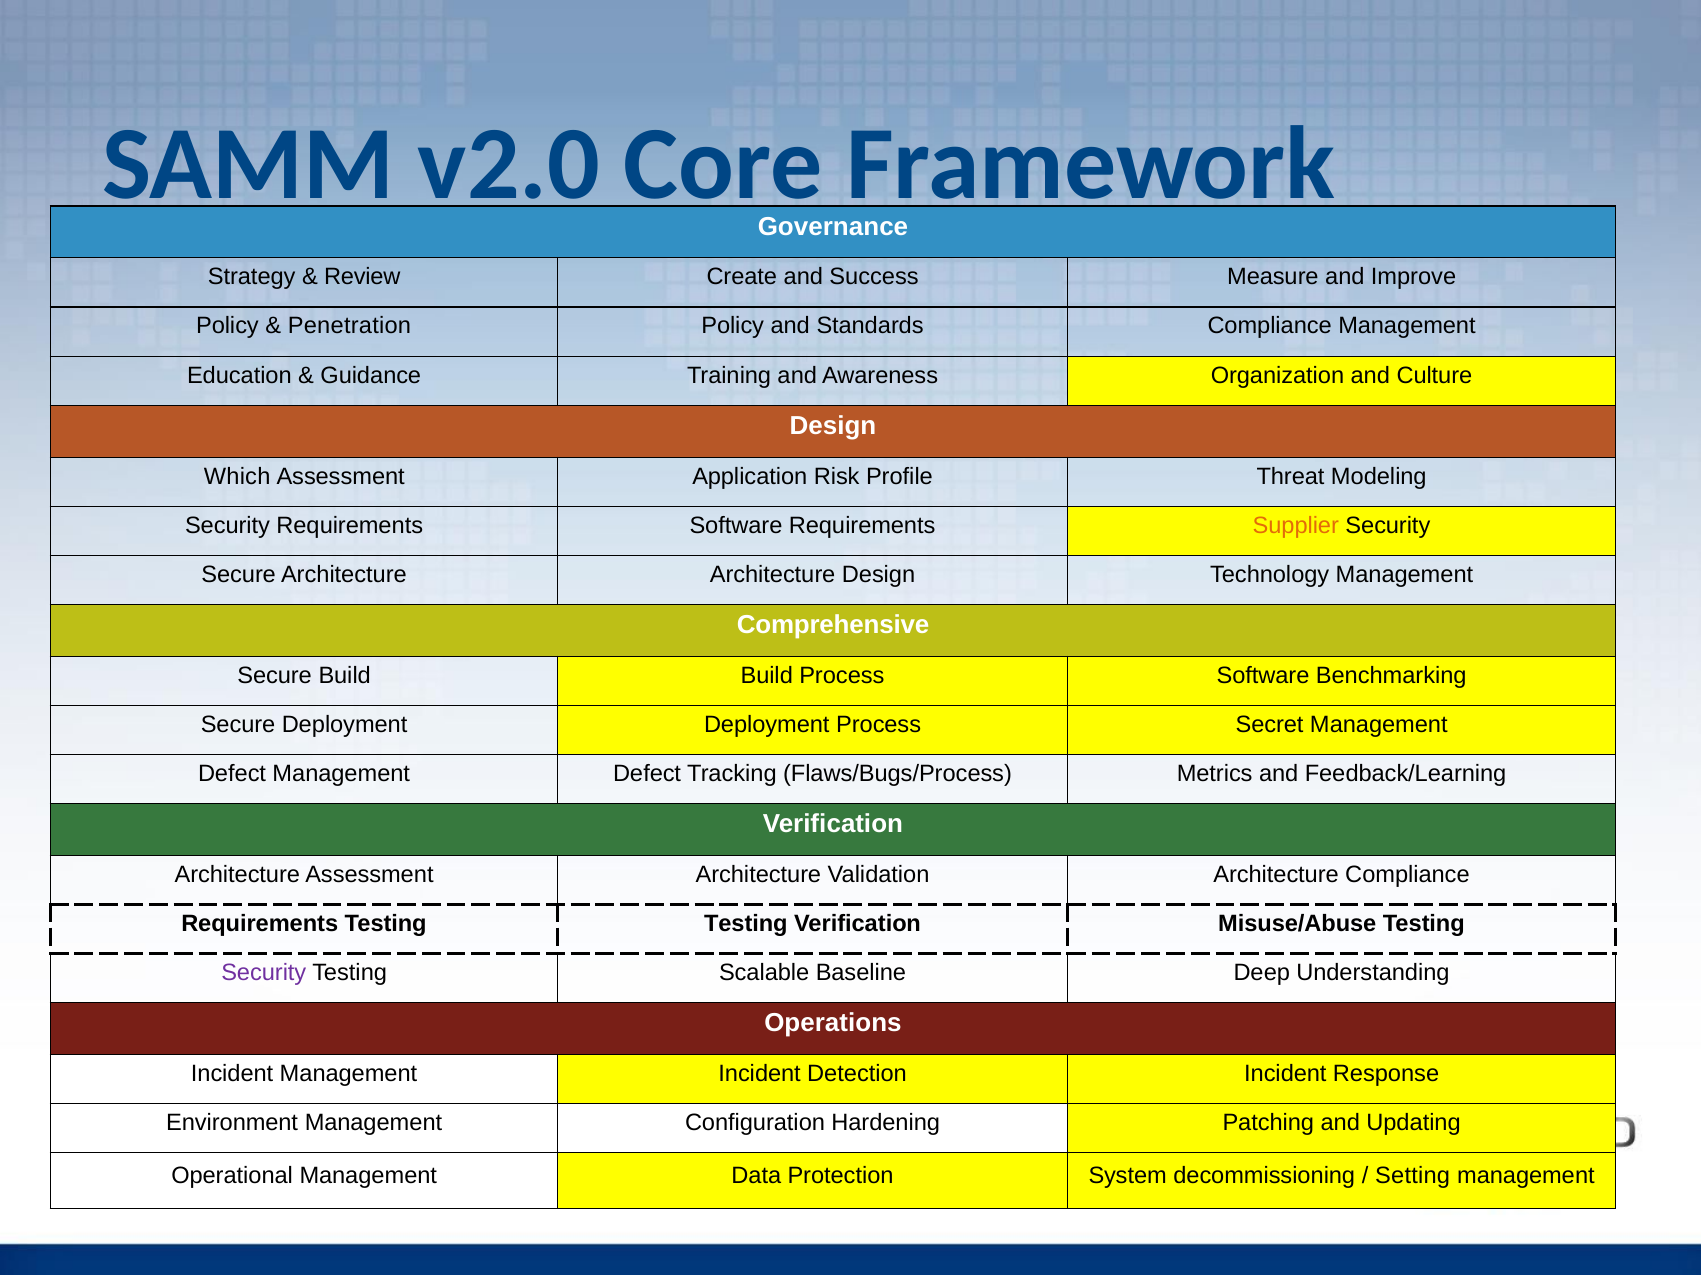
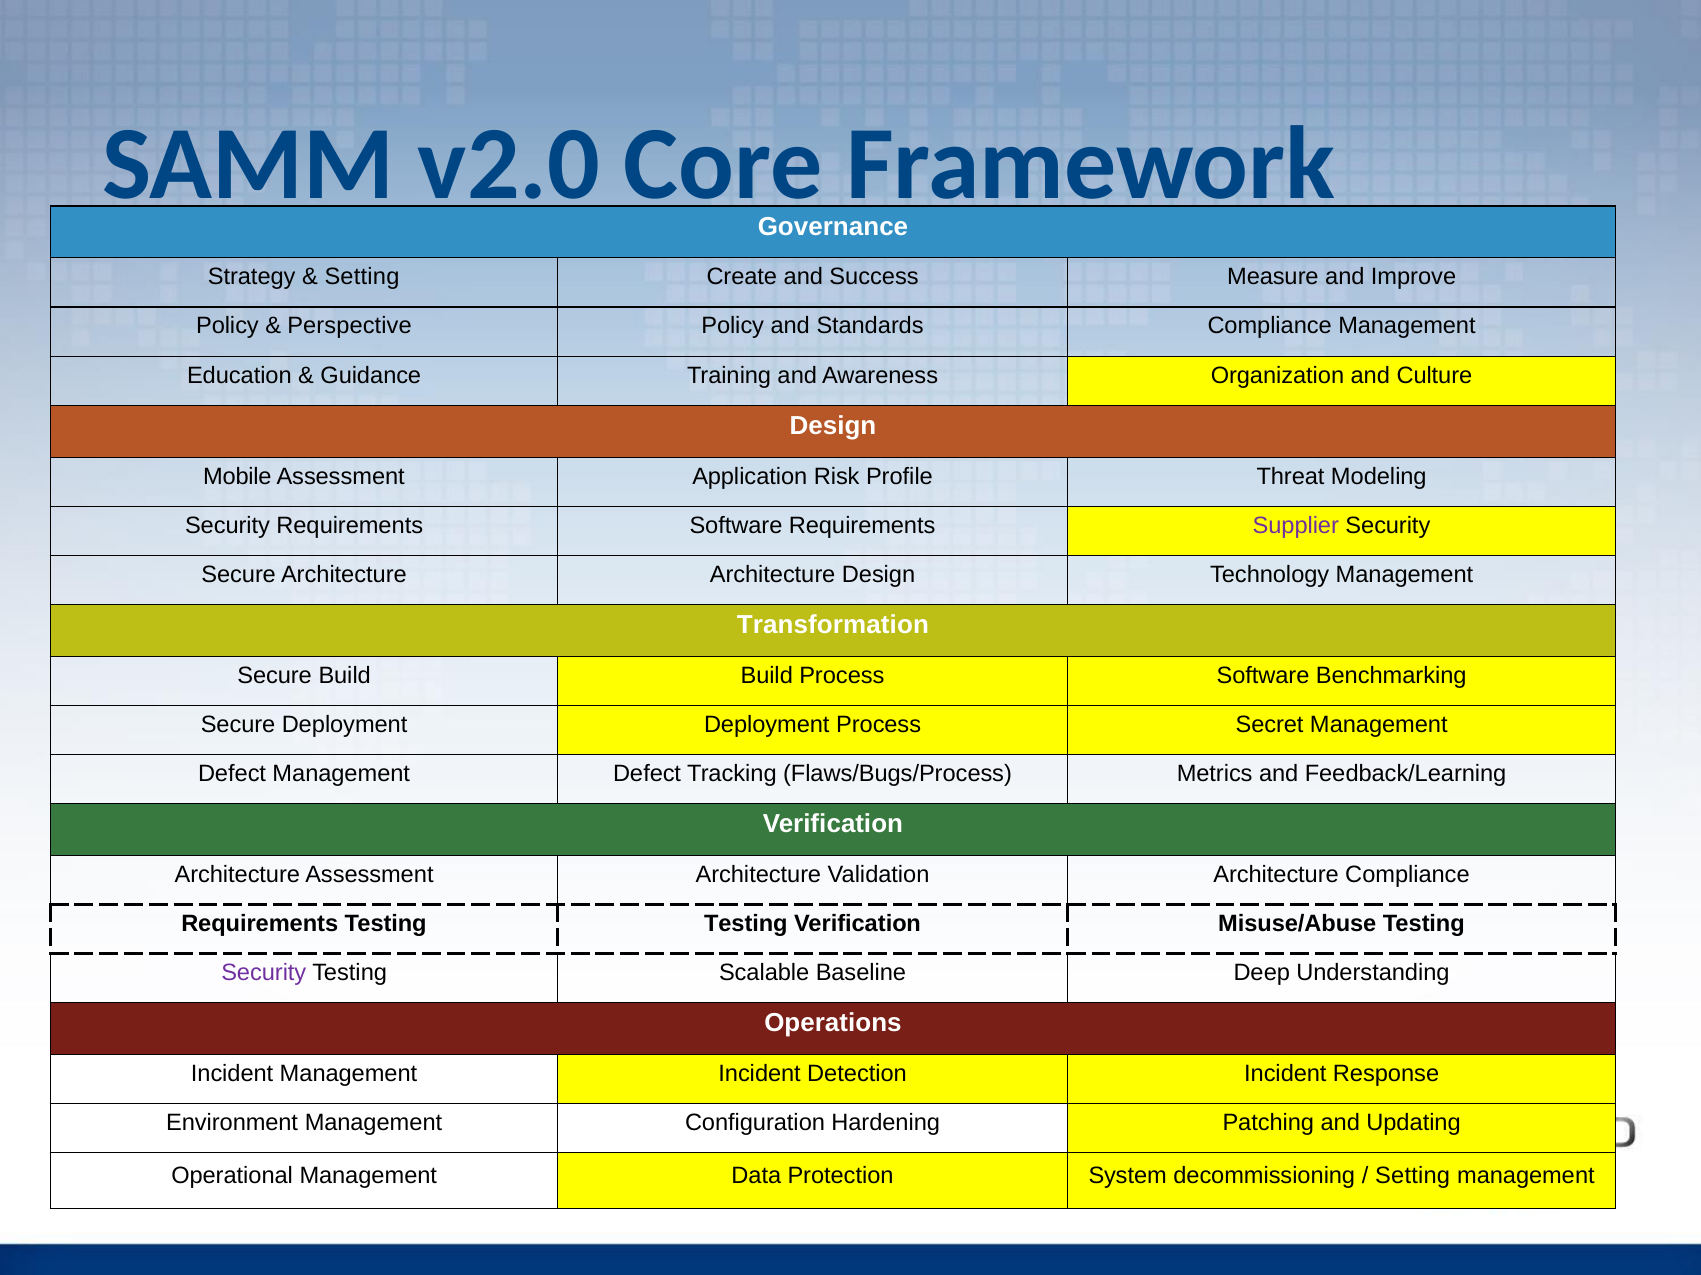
Review at (362, 277): Review -> Setting
Penetration: Penetration -> Perspective
Which: Which -> Mobile
Supplier colour: orange -> purple
Comprehensive: Comprehensive -> Transformation
